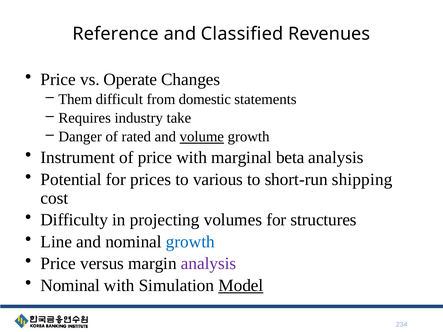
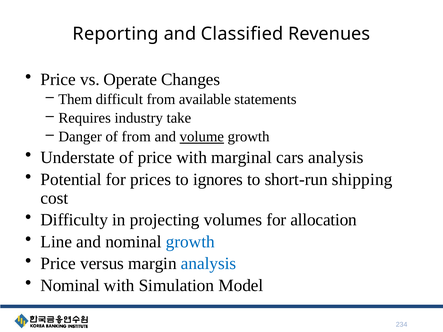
Reference: Reference -> Reporting
domestic: domestic -> available
of rated: rated -> from
Instrument: Instrument -> Understate
beta: beta -> cars
various: various -> ignores
structures: structures -> allocation
analysis at (209, 264) colour: purple -> blue
Model underline: present -> none
